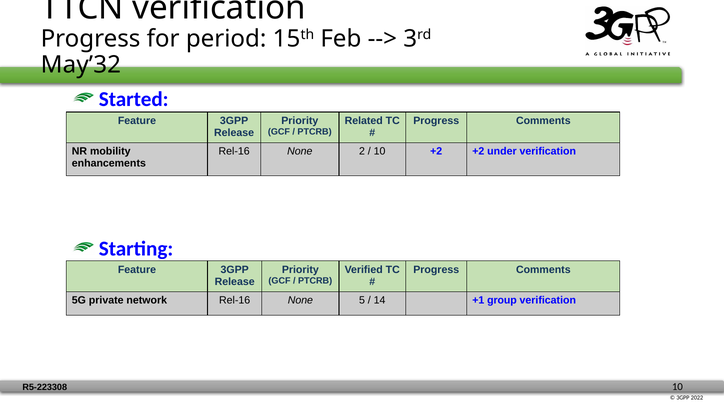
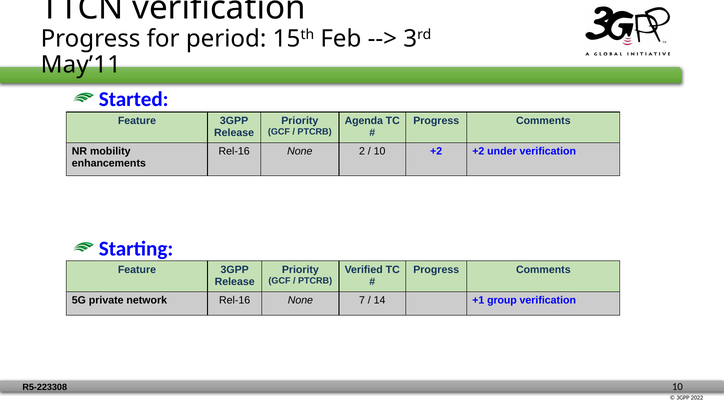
May’32: May’32 -> May’11
Related: Related -> Agenda
5: 5 -> 7
